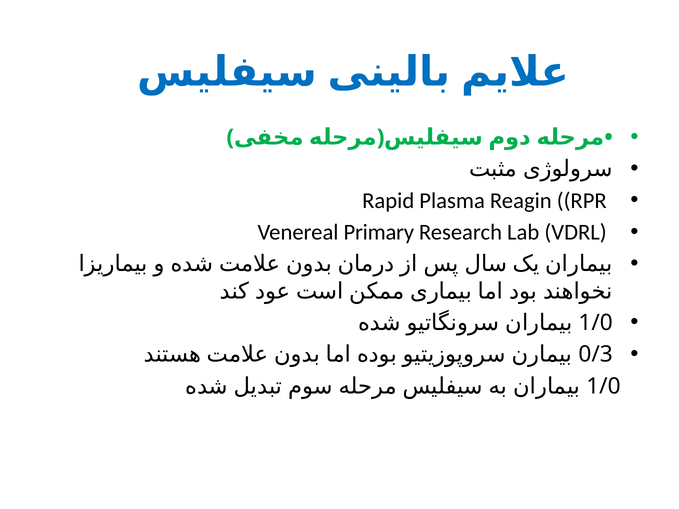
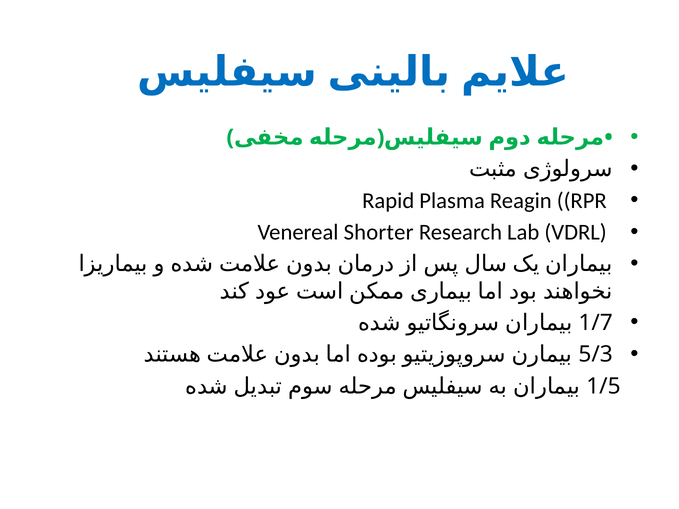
Primary: Primary -> Shorter
1/0 at (596, 323): 1/0 -> 1/7
0/3: 0/3 -> 5/3
1/0 at (603, 386): 1/0 -> 1/5
